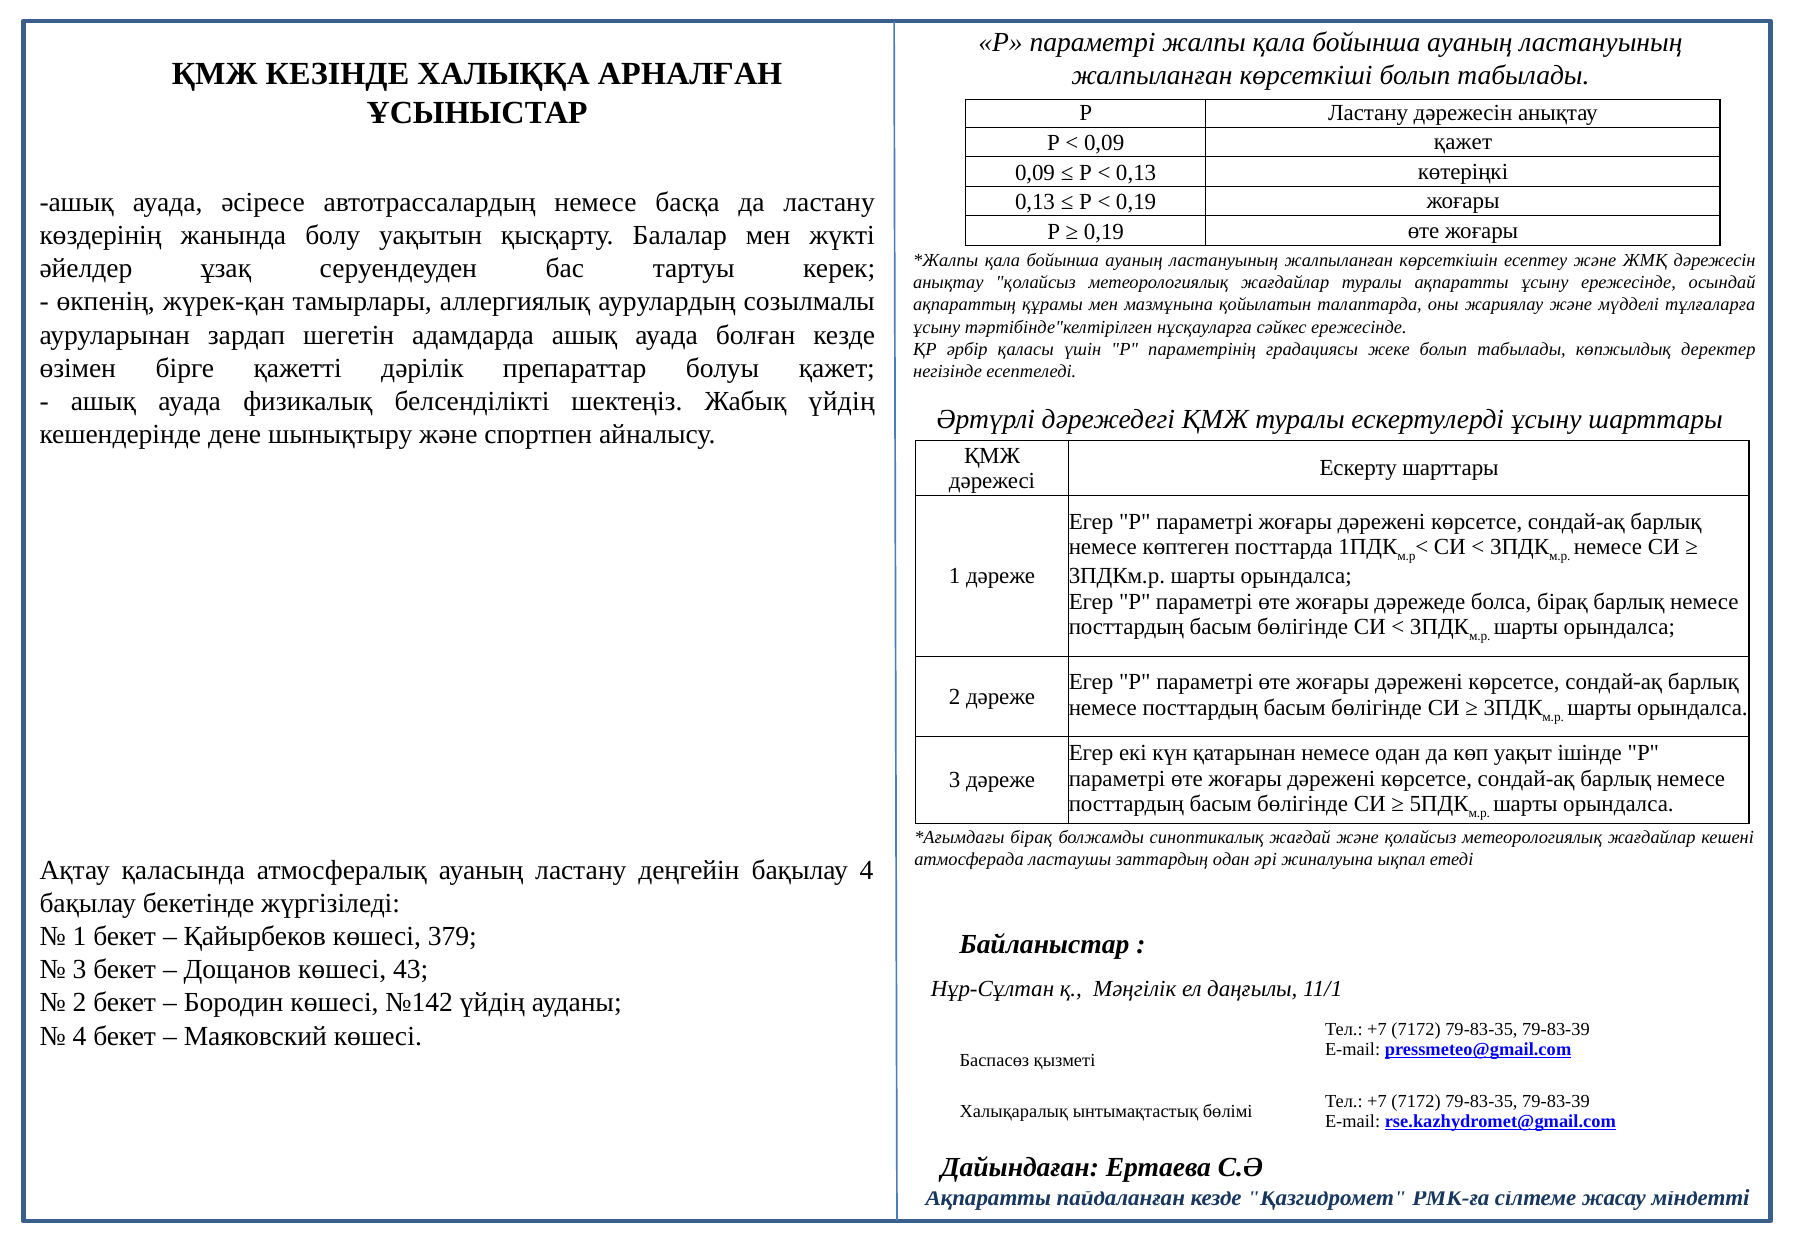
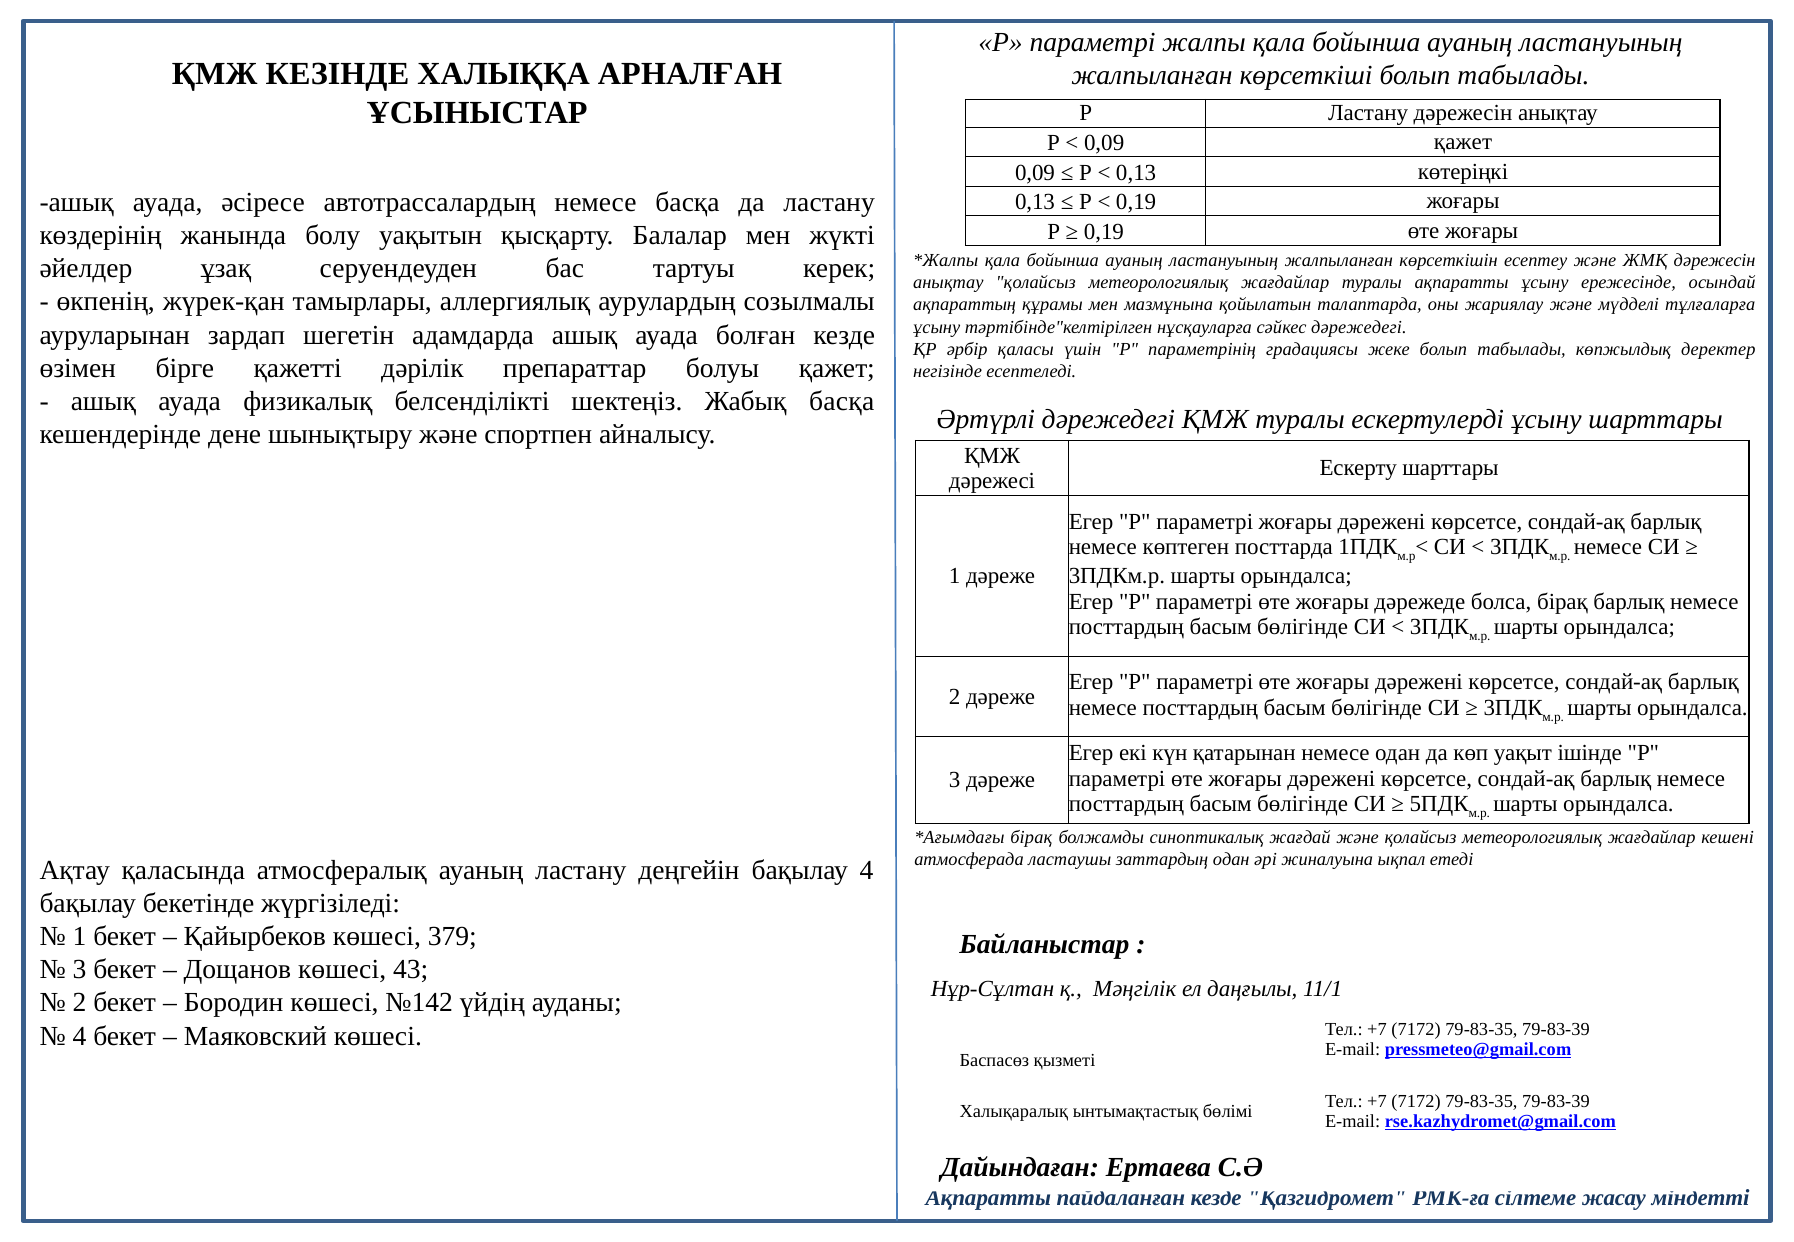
сәйкес ережесінде: ережесінде -> дәрежедегі
Жабық үйдің: үйдің -> басқа
